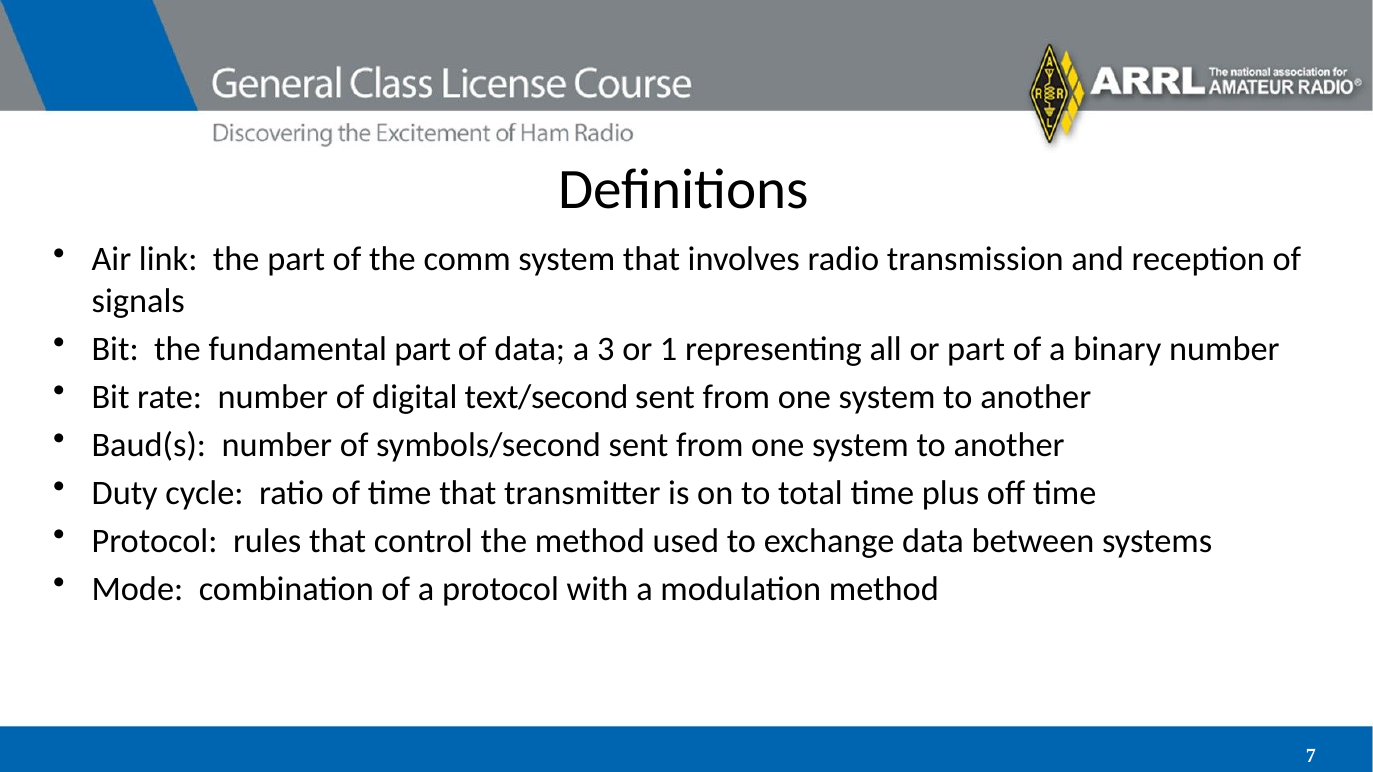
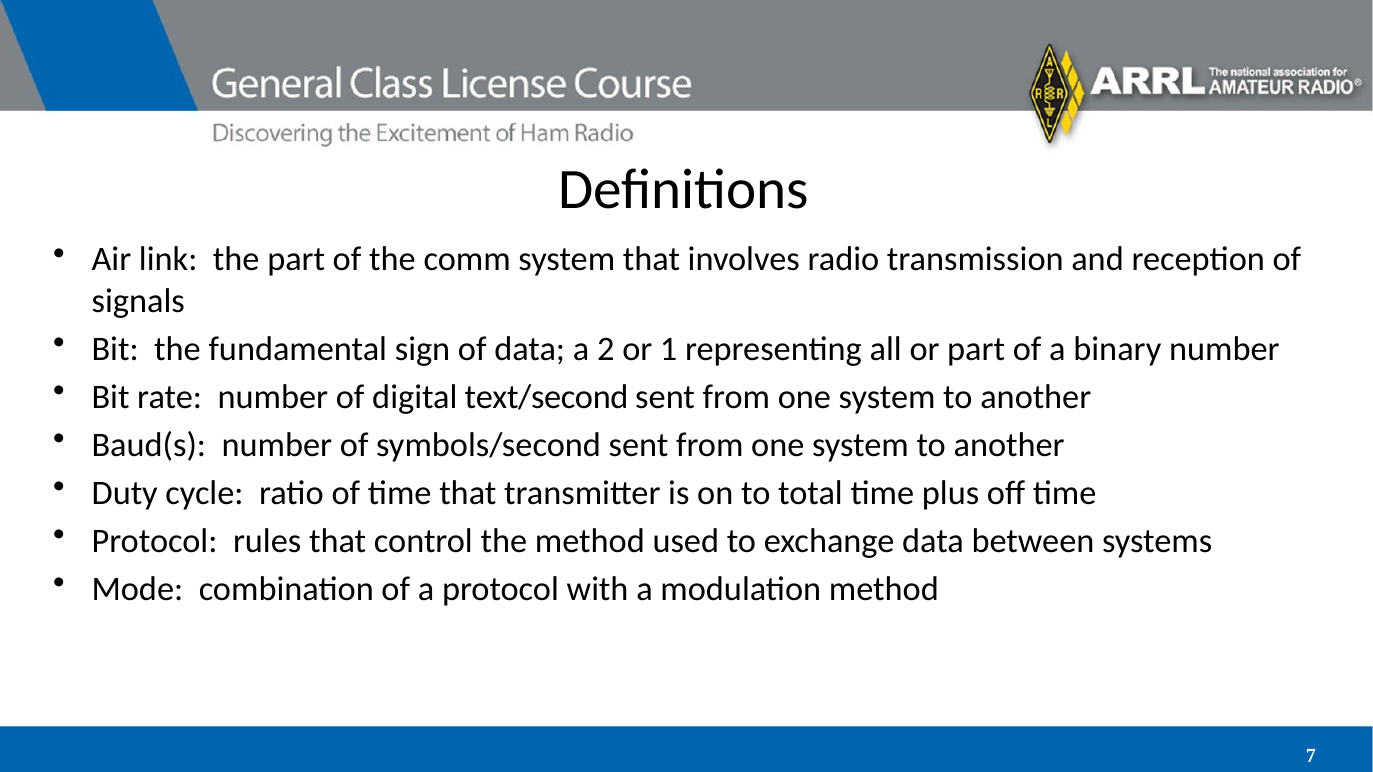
fundamental part: part -> sign
3: 3 -> 2
